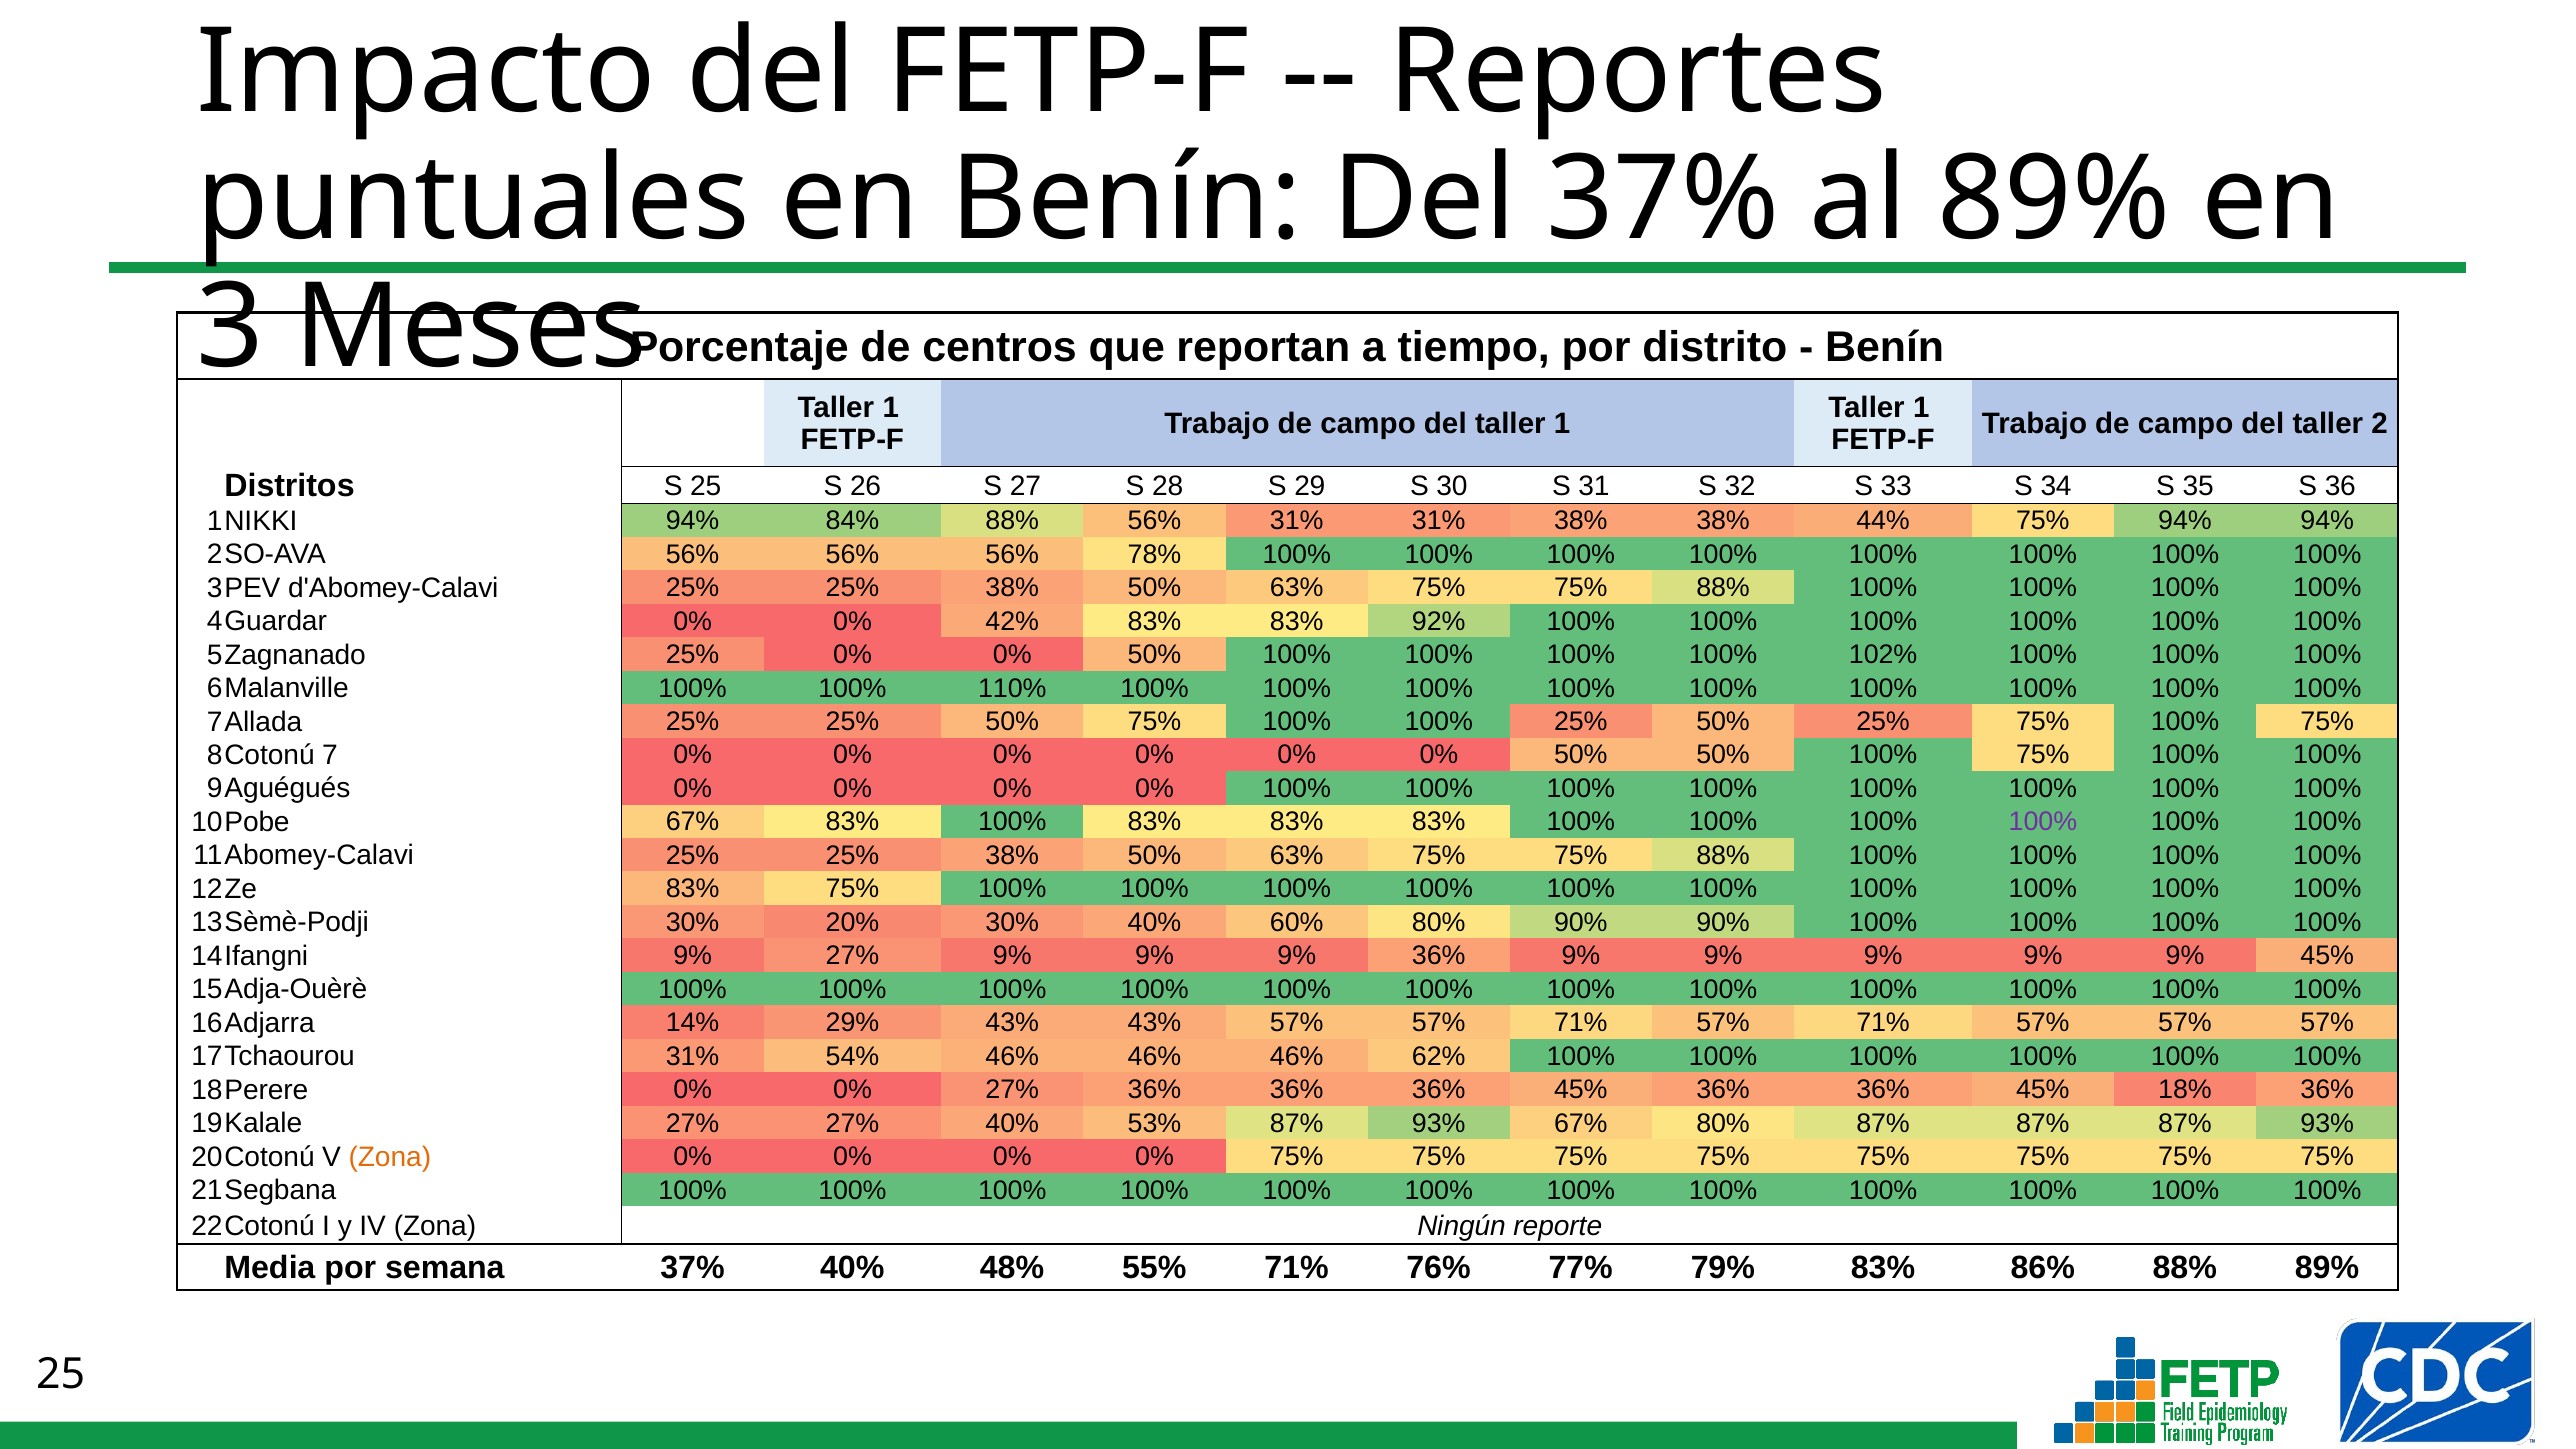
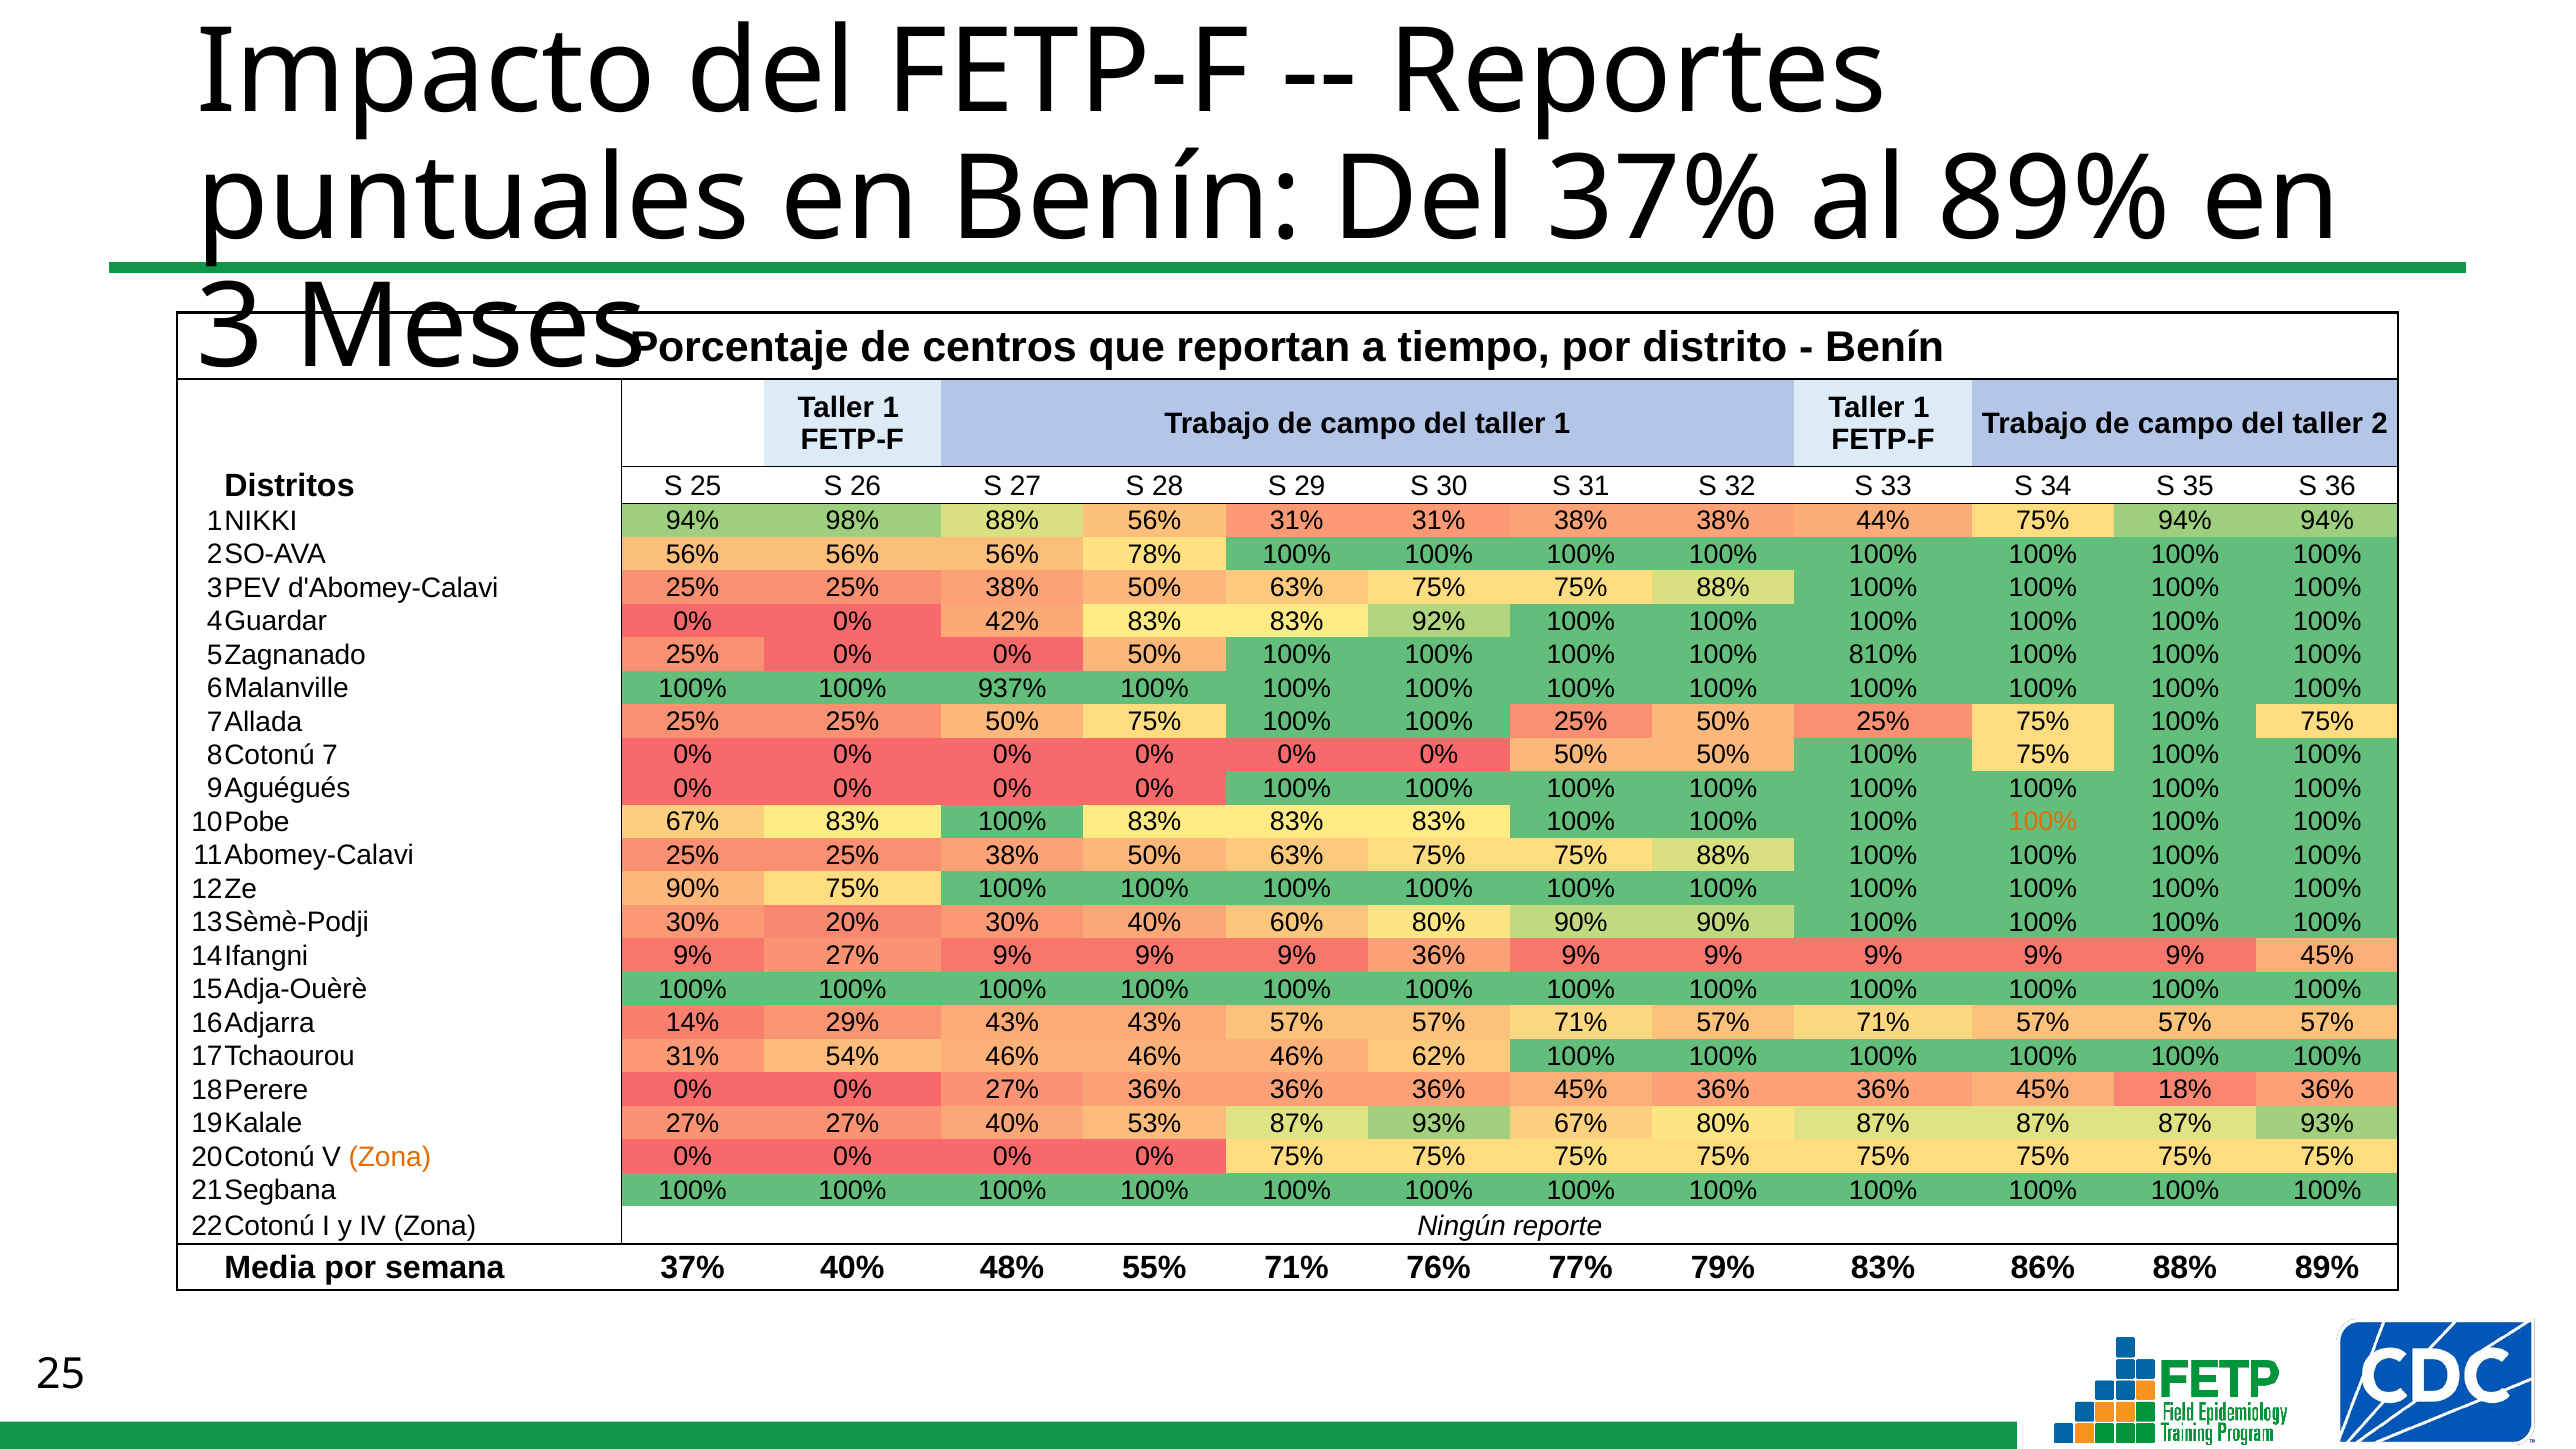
84%: 84% -> 98%
102%: 102% -> 810%
110%: 110% -> 937%
100% at (2043, 822) colour: purple -> orange
83% at (693, 889): 83% -> 90%
